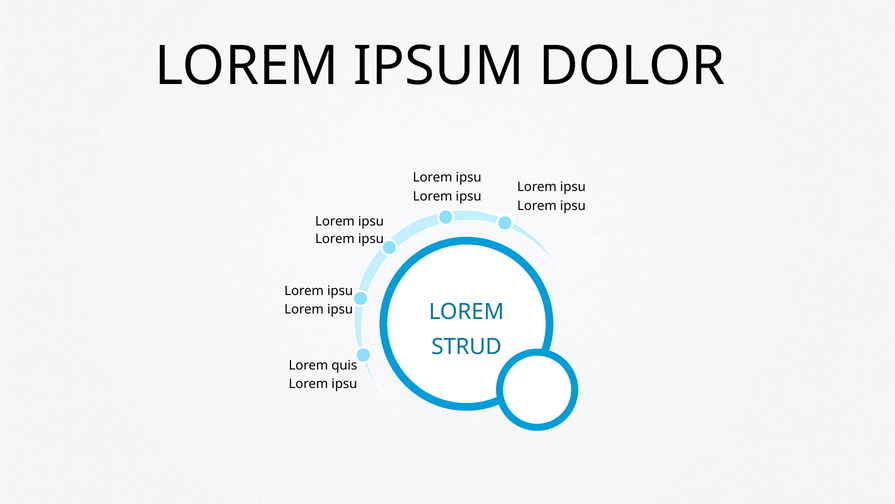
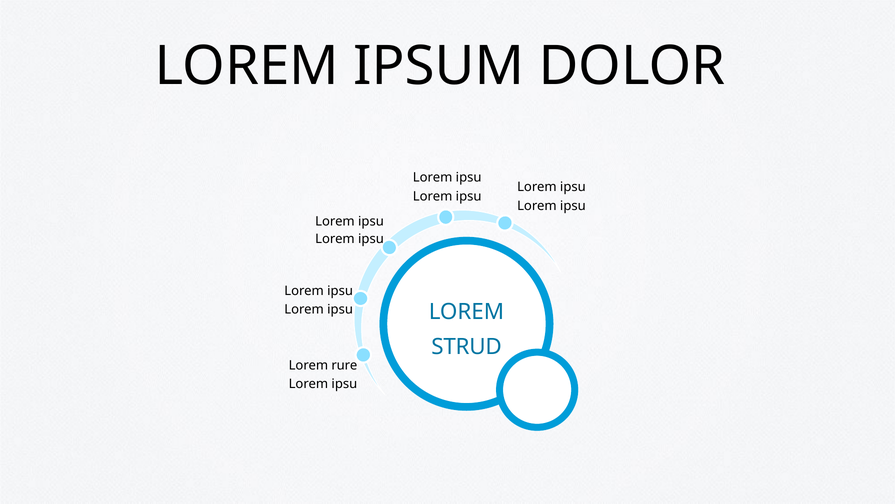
quis: quis -> rure
